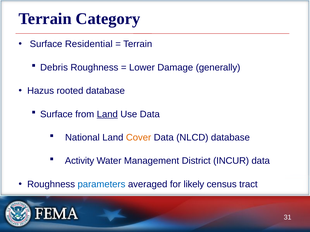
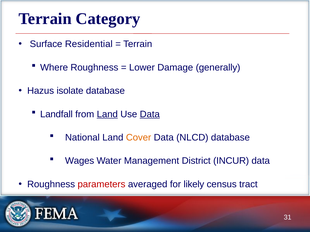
Debris: Debris -> Where
rooted: rooted -> isolate
Surface at (56, 114): Surface -> Landfall
Data at (150, 114) underline: none -> present
Activity: Activity -> Wages
parameters colour: blue -> red
